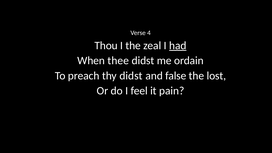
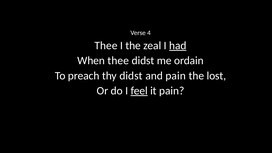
Thou at (106, 46): Thou -> Thee
and false: false -> pain
feel underline: none -> present
